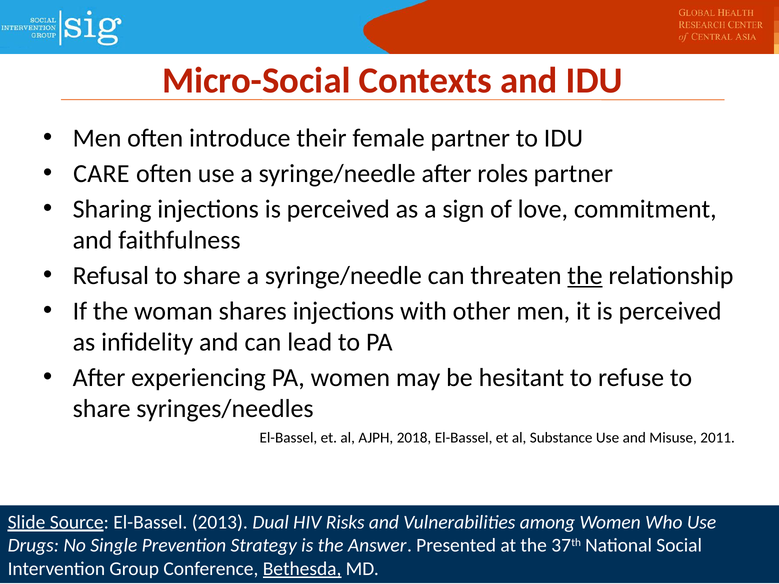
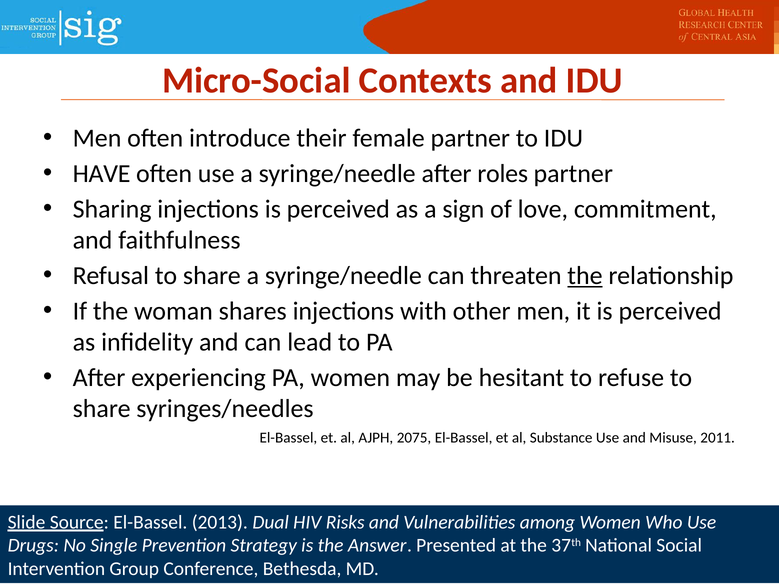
CARE: CARE -> HAVE
2018: 2018 -> 2075
Bethesda underline: present -> none
